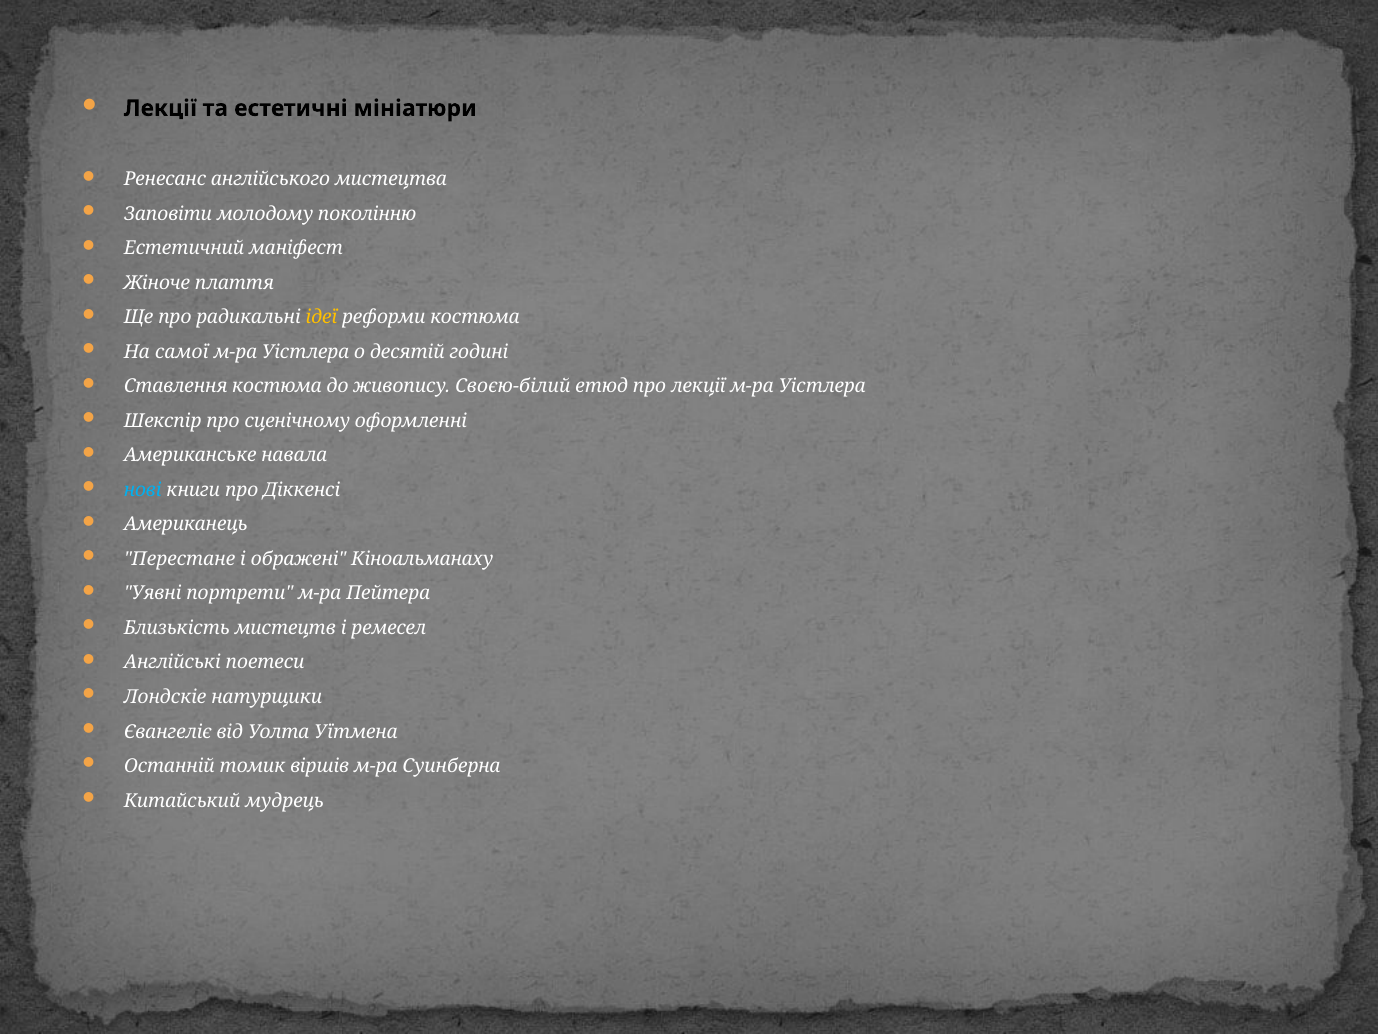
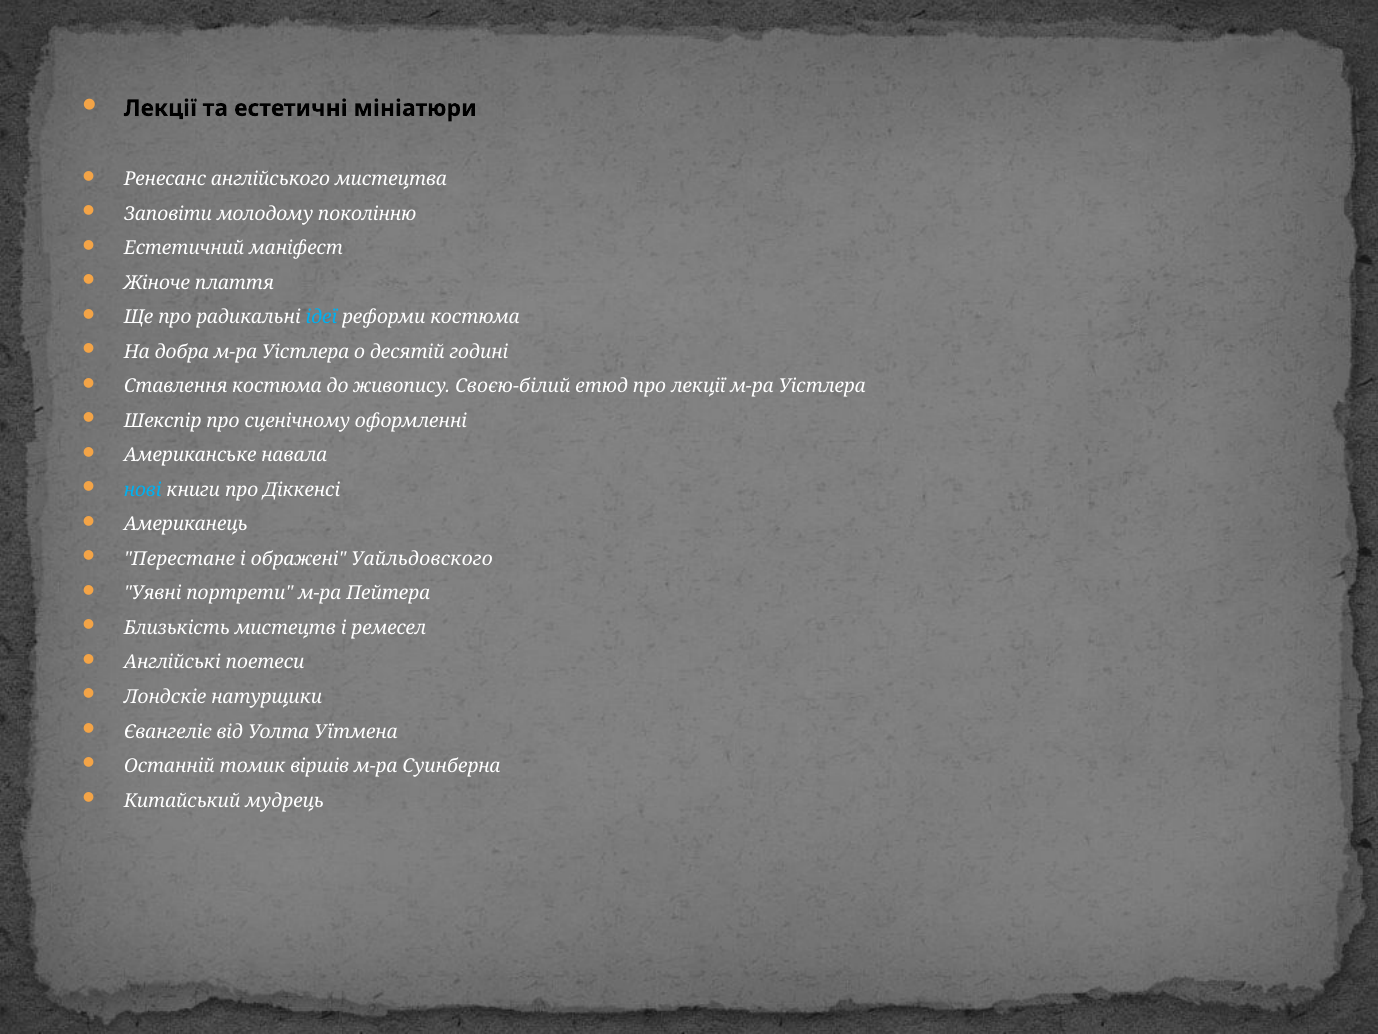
ідеї colour: yellow -> light blue
самої: самої -> добра
Кіноальманаху: Кіноальманаху -> Уайльдовского
